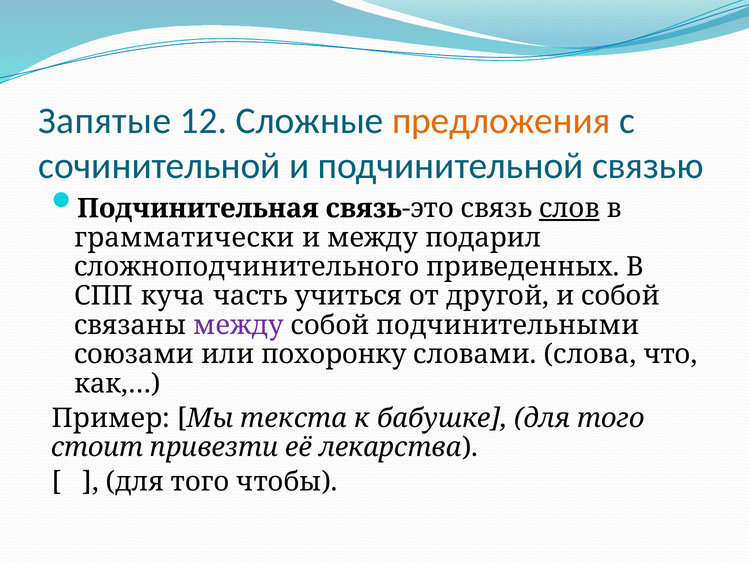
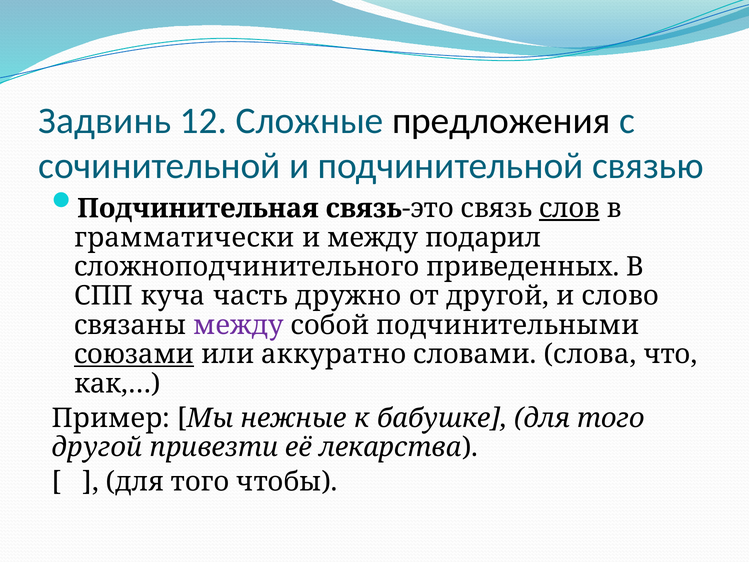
Запятые: Запятые -> Задвинь
предложения colour: orange -> black
учиться: учиться -> дружно
и собой: собой -> слово
союзами underline: none -> present
похоронку: похоронку -> аккуратно
текста: текста -> нежные
стоит at (97, 447): стоит -> другой
